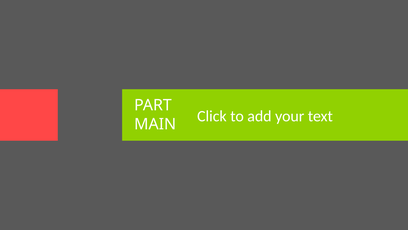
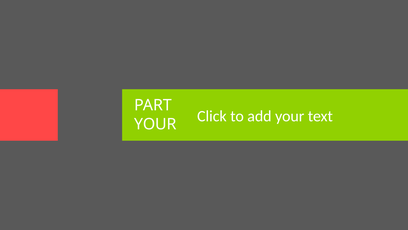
MAIN at (155, 124): MAIN -> YOUR
